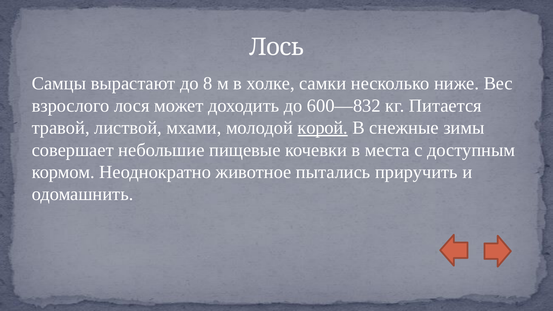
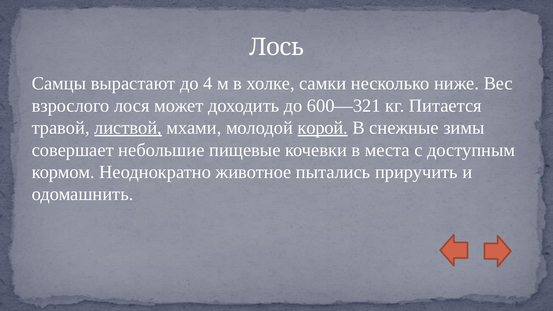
8: 8 -> 4
600—832: 600—832 -> 600—321
листвой underline: none -> present
